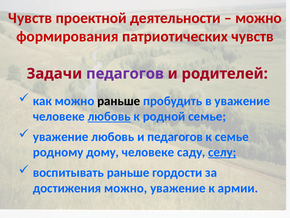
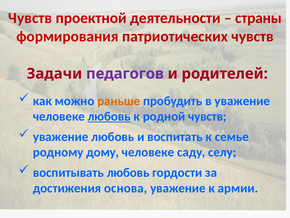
можно at (258, 18): можно -> страны
раньше at (119, 101) colour: black -> orange
родной семье: семье -> чувств
и педагогов: педагогов -> воспитать
селу underline: present -> none
воспитывать раньше: раньше -> любовь
достижения можно: можно -> основа
